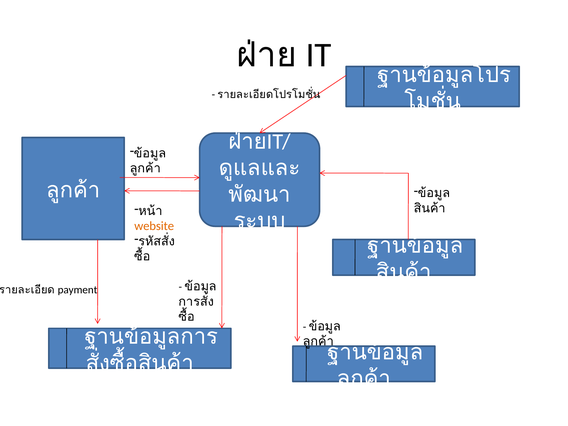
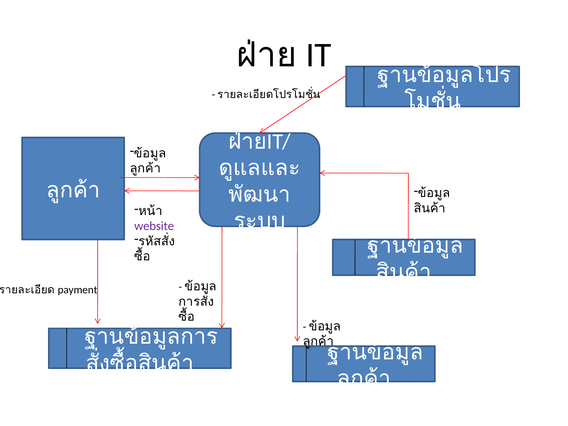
website colour: orange -> purple
